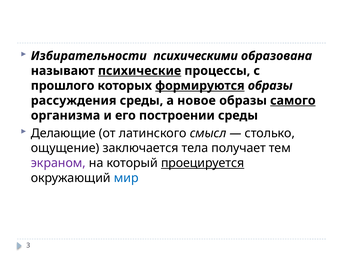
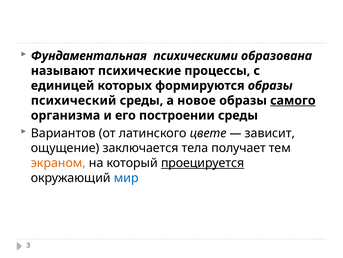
Избирательности: Избирательности -> Фундаментальная
психические underline: present -> none
прошлого: прошлого -> единицей
формируются underline: present -> none
рассуждения: рассуждения -> психический
Делающие: Делающие -> Вариантов
смысл: смысл -> цвете
столько: столько -> зависит
экраном colour: purple -> orange
